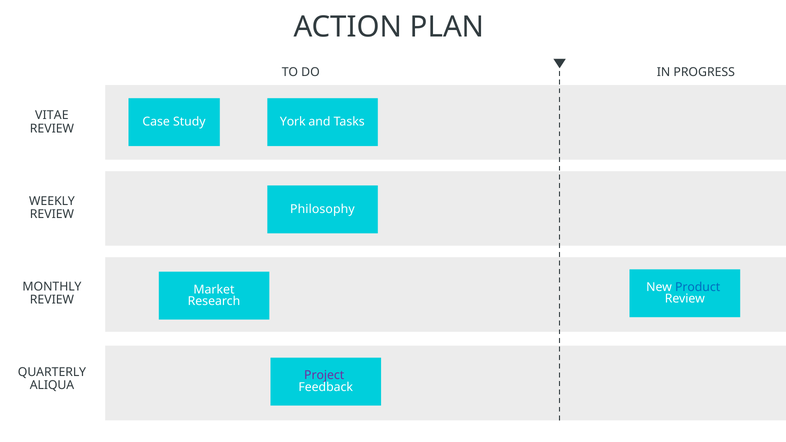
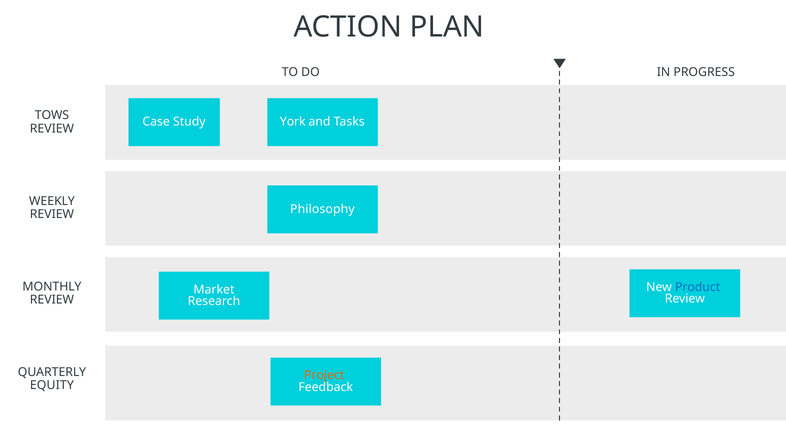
VITAE: VITAE -> TOWS
Project colour: purple -> orange
ALIQUA: ALIQUA -> EQUITY
